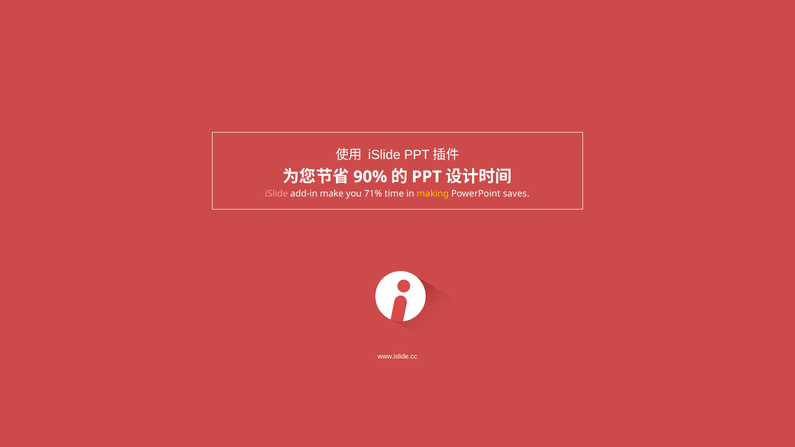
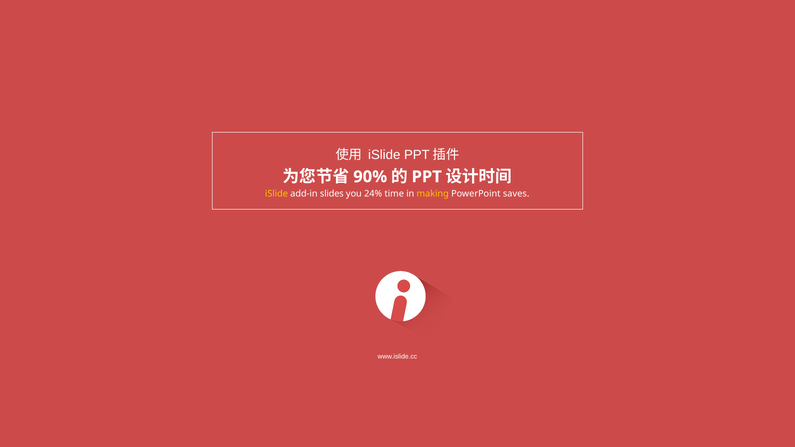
iSlide at (277, 194) colour: pink -> yellow
make: make -> slides
71%: 71% -> 24%
